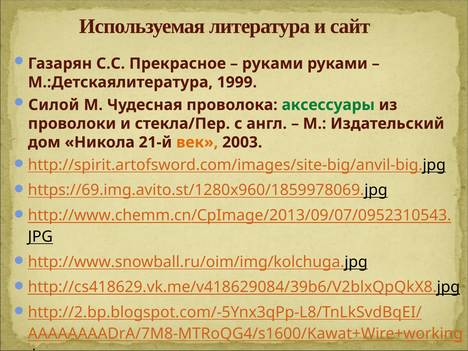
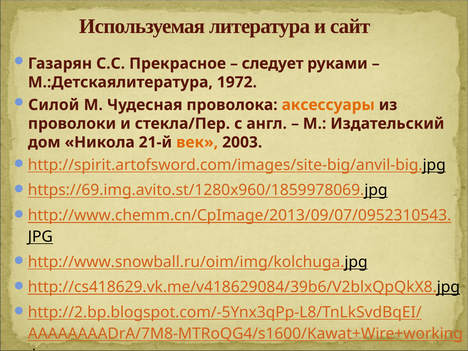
руками at (273, 64): руками -> следует
1999: 1999 -> 1972
аксессуары colour: green -> orange
